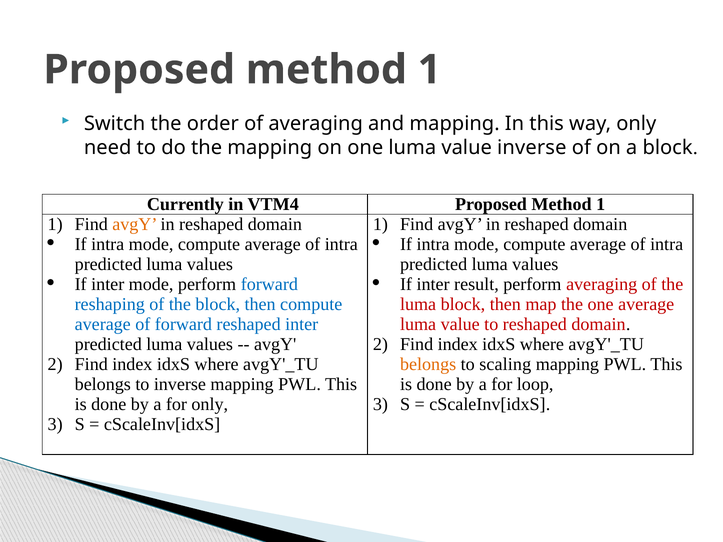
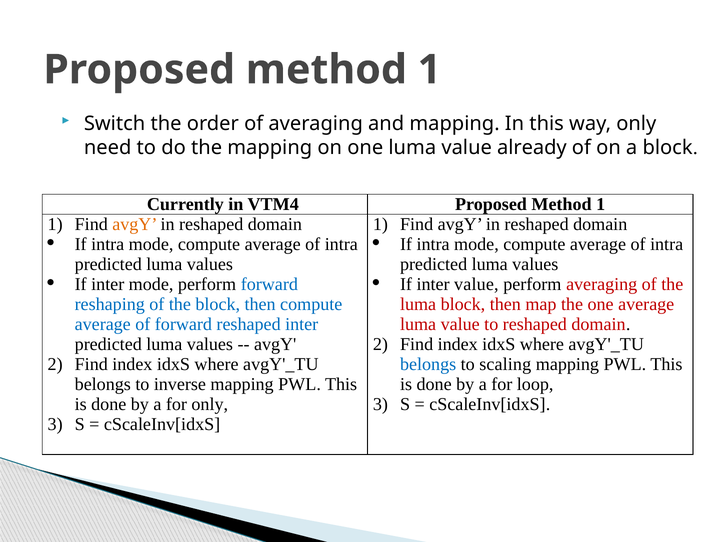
value inverse: inverse -> already
inter result: result -> value
belongs at (428, 365) colour: orange -> blue
